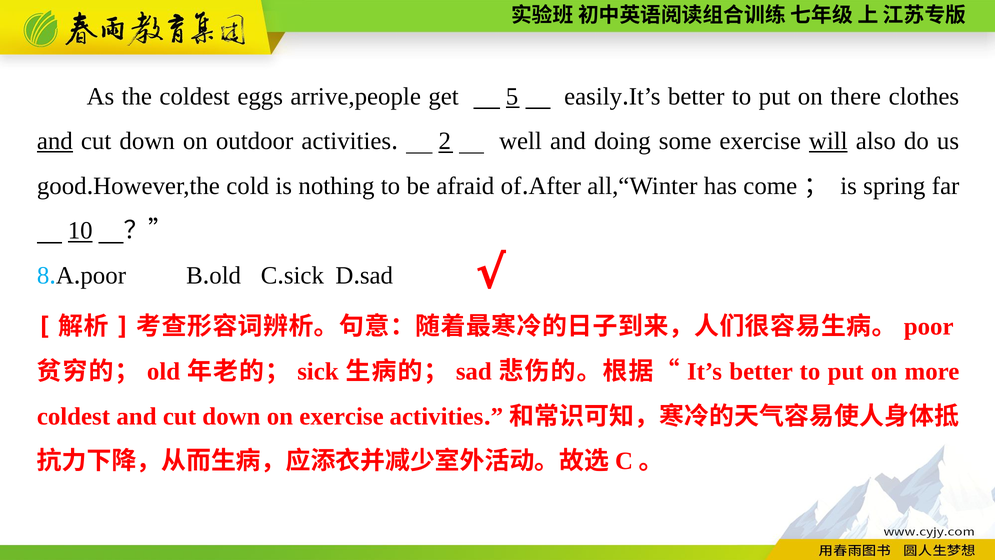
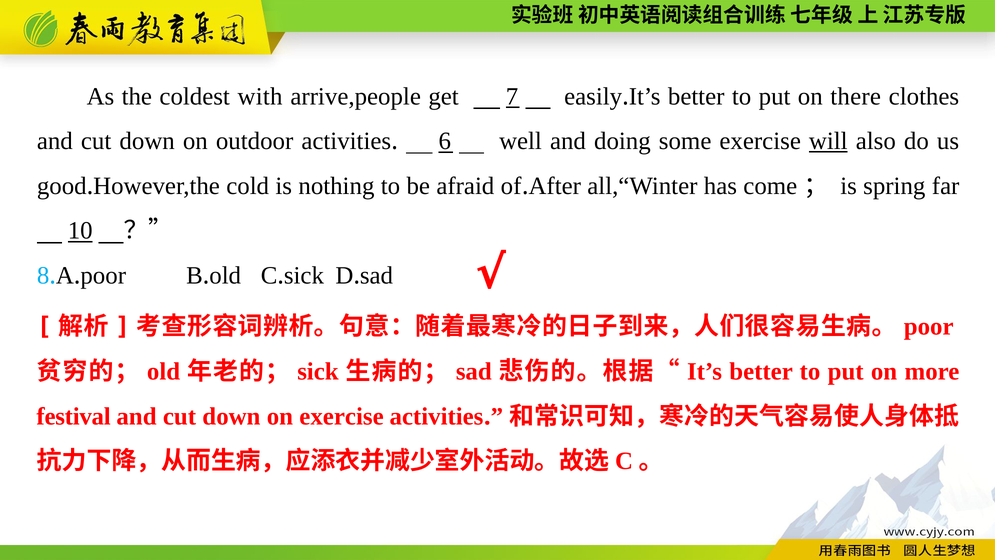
eggs: eggs -> with
5: 5 -> 7
and at (55, 141) underline: present -> none
2: 2 -> 6
coldest at (73, 416): coldest -> festival
